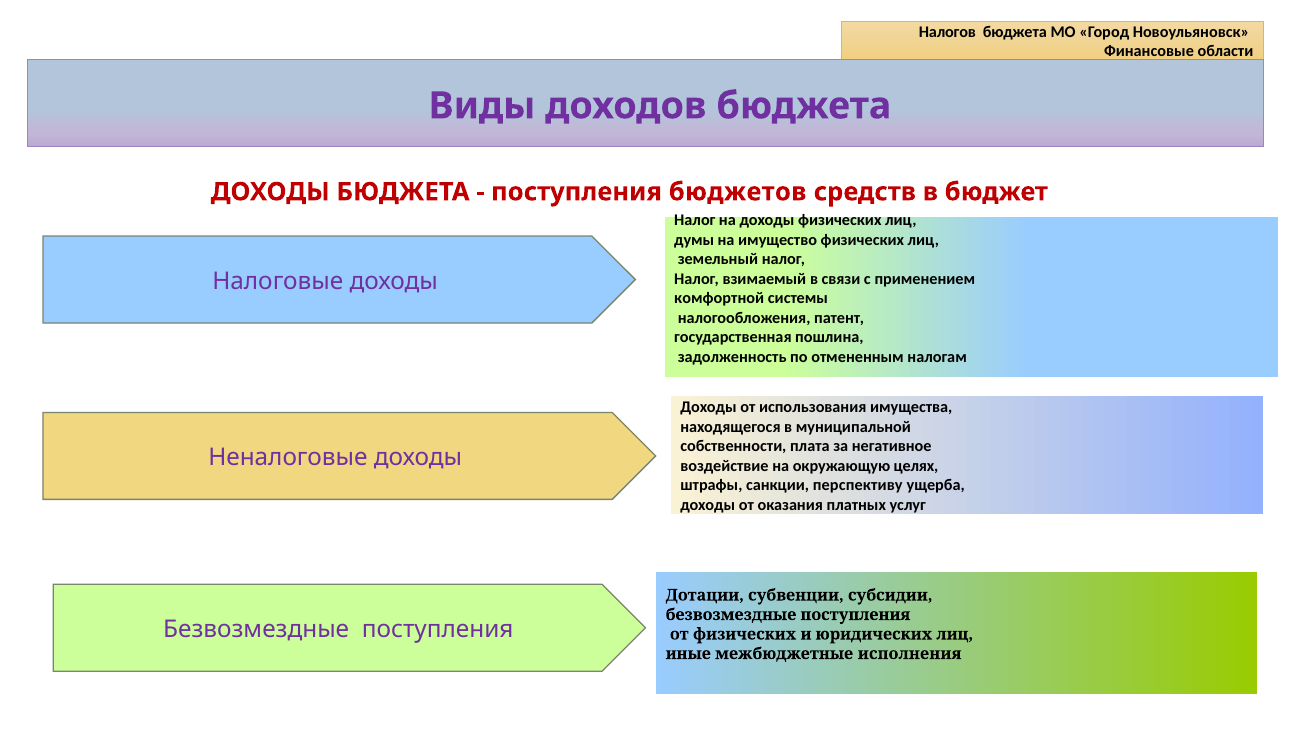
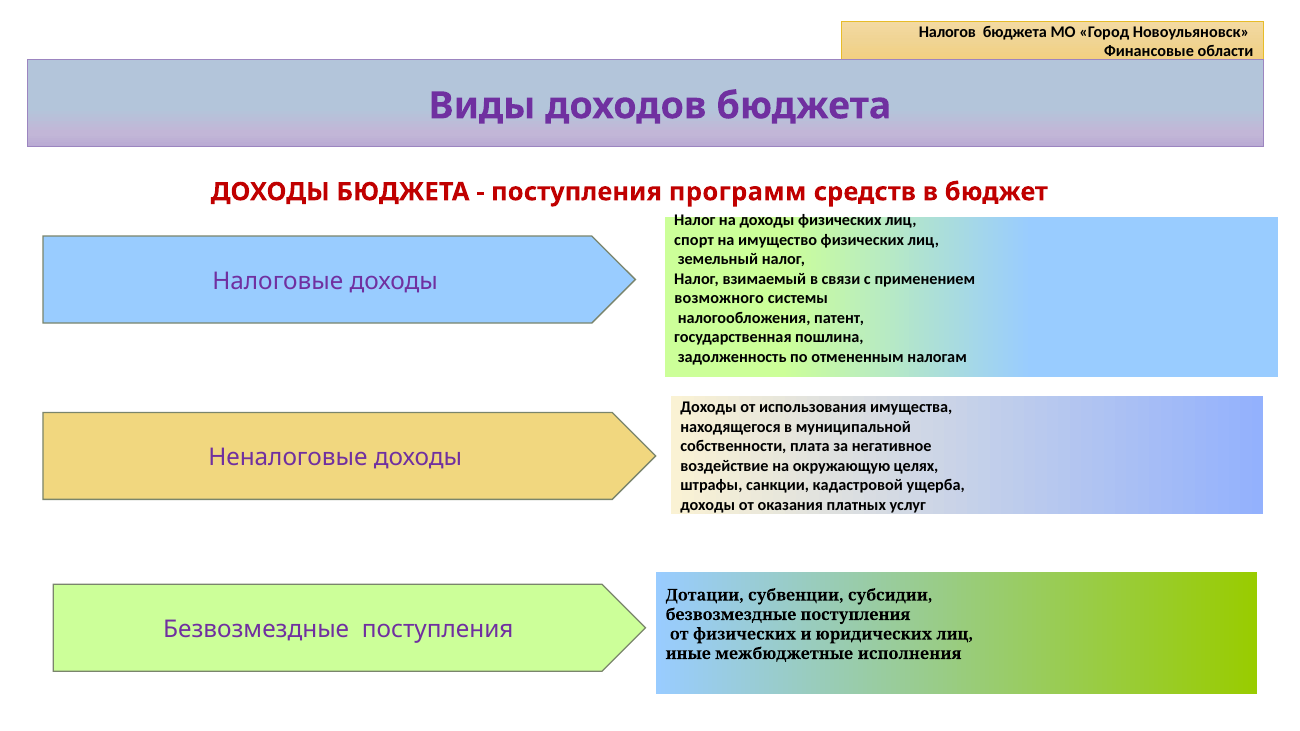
бюджетов: бюджетов -> программ
думы: думы -> спорт
комфортной: комфортной -> возможного
перспективу: перспективу -> кадастровой
